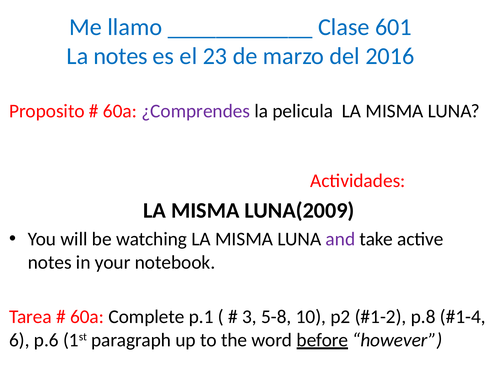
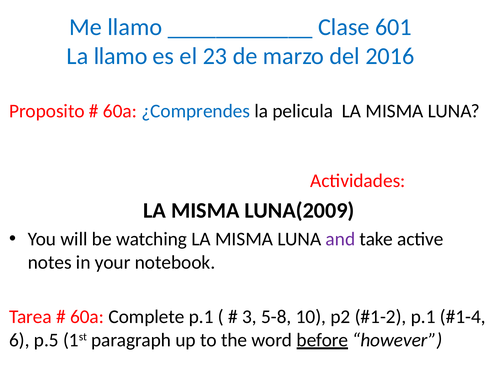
La notes: notes -> llamo
¿Comprendes colour: purple -> blue
p.8 at (423, 316): p.8 -> p.1
p.6: p.6 -> p.5
